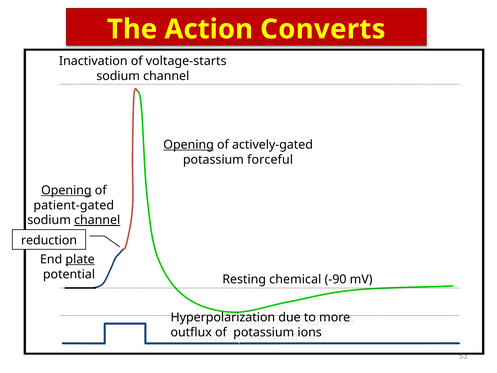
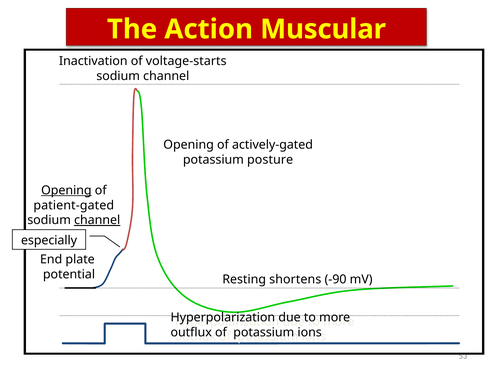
Converts: Converts -> Muscular
Opening at (189, 145) underline: present -> none
forceful: forceful -> posture
reduction: reduction -> especially
plate underline: present -> none
chemical: chemical -> shortens
